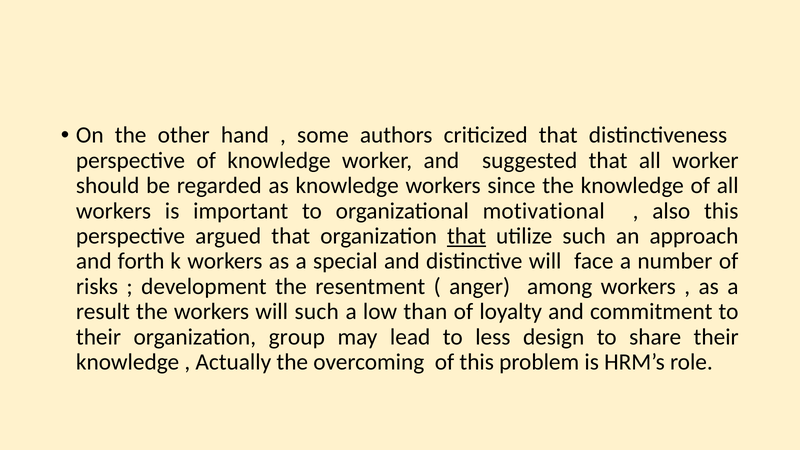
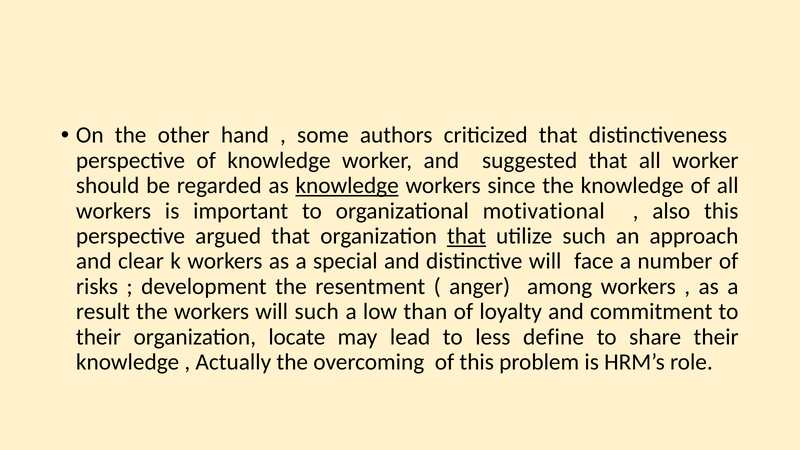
knowledge at (347, 186) underline: none -> present
forth: forth -> clear
group: group -> locate
design: design -> define
